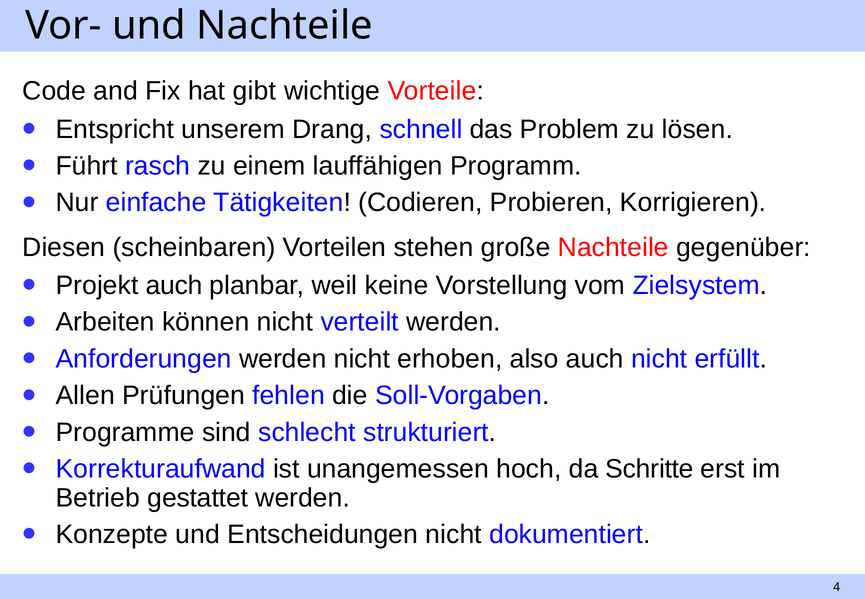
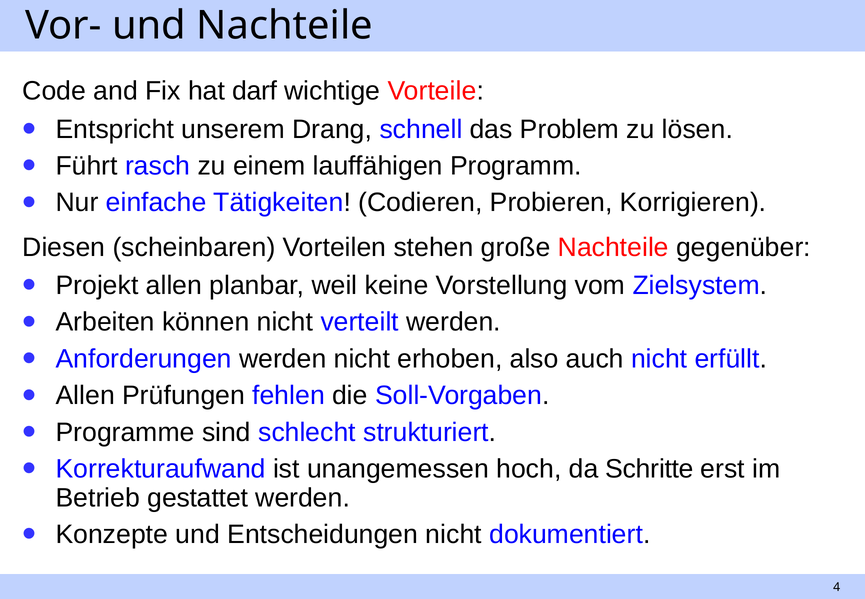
gibt: gibt -> darf
Projekt auch: auch -> allen
